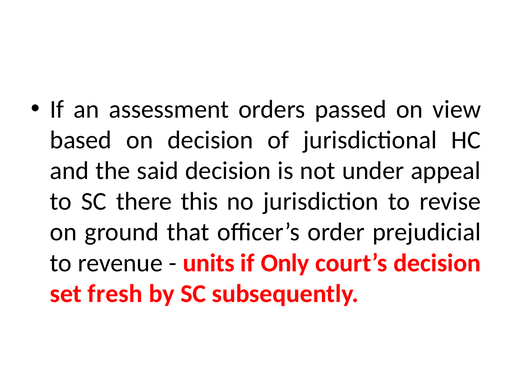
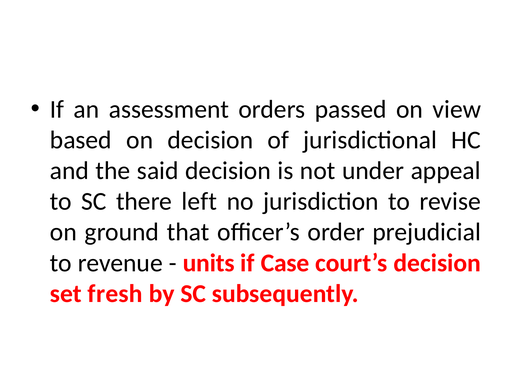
this: this -> left
Only: Only -> Case
